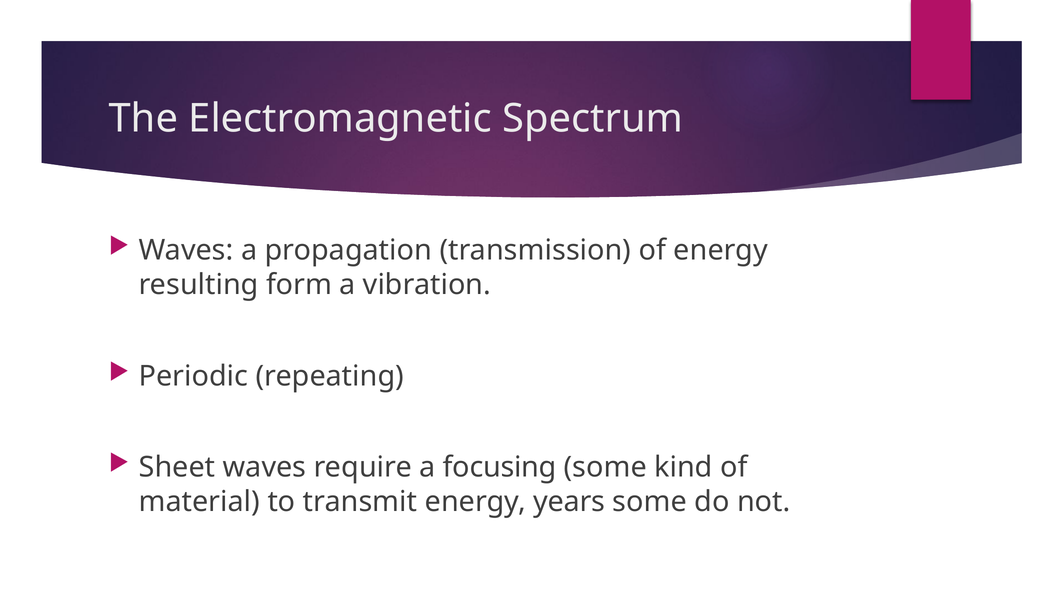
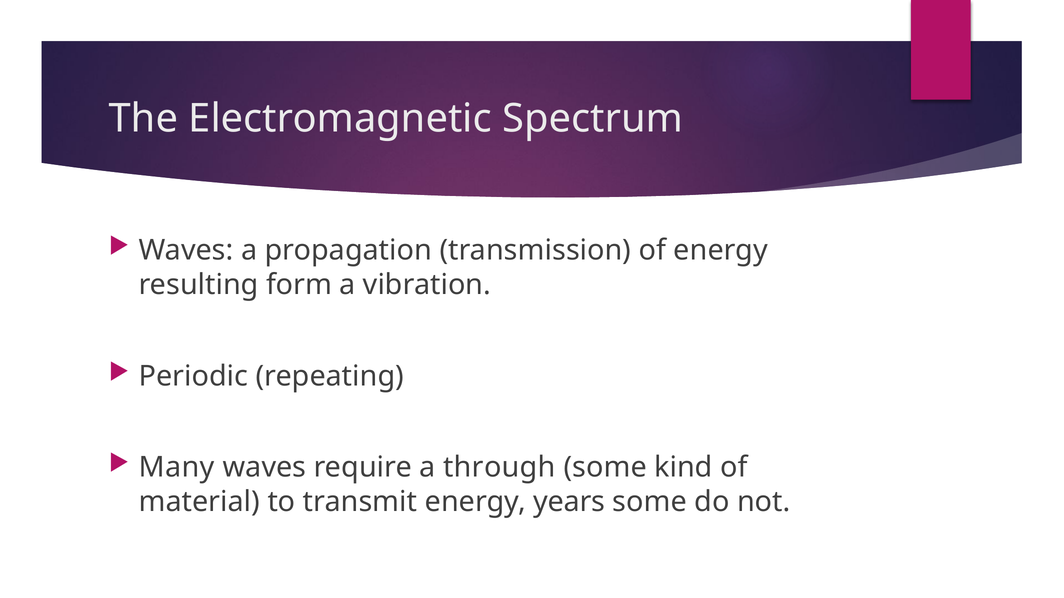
Sheet: Sheet -> Many
focusing: focusing -> through
